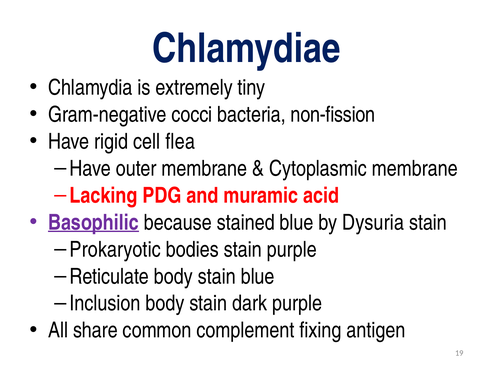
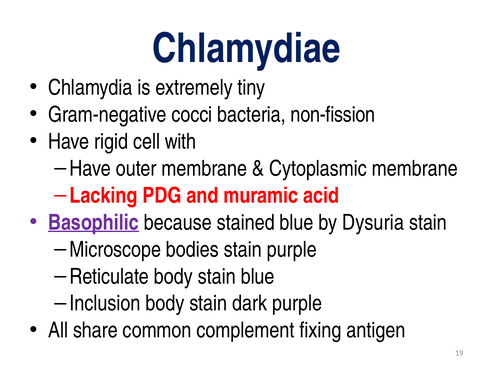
flea: flea -> with
Prokaryotic: Prokaryotic -> Microscope
